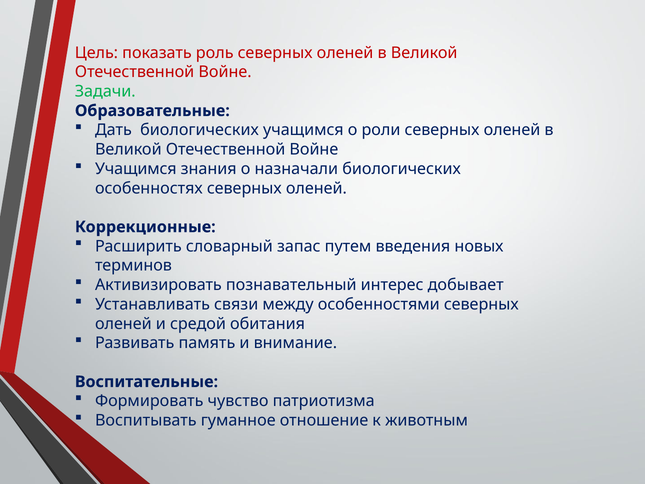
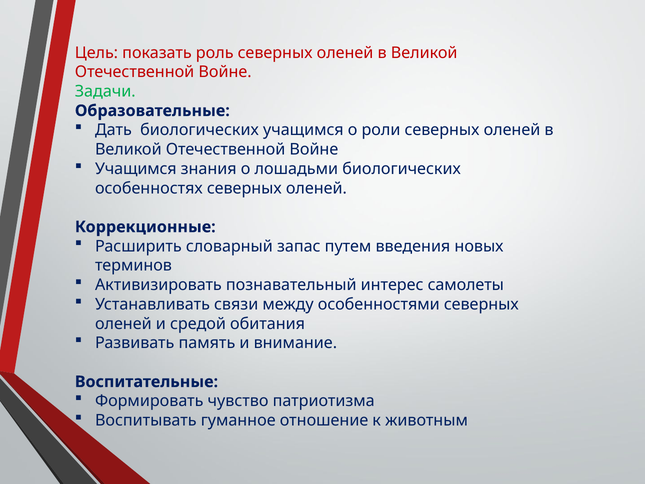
назначали: назначали -> лошадьми
добывает: добывает -> самолеты
